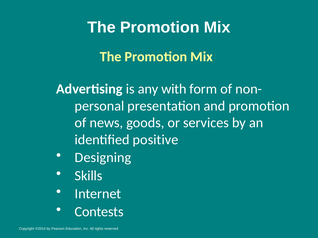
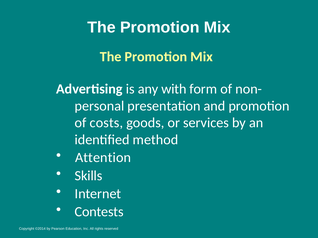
news: news -> costs
positive: positive -> method
Designing: Designing -> Attention
